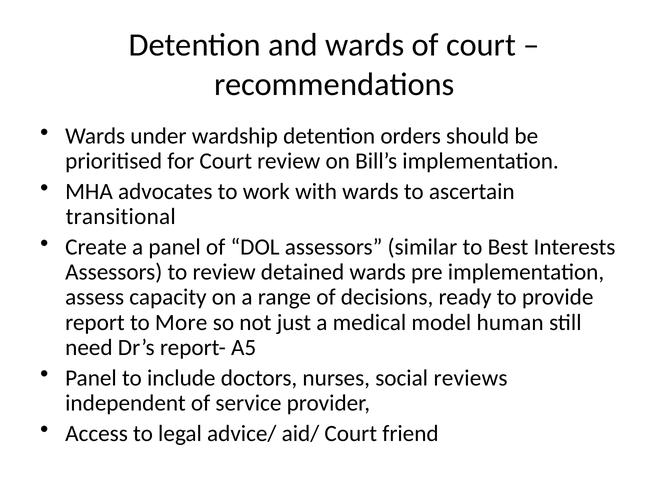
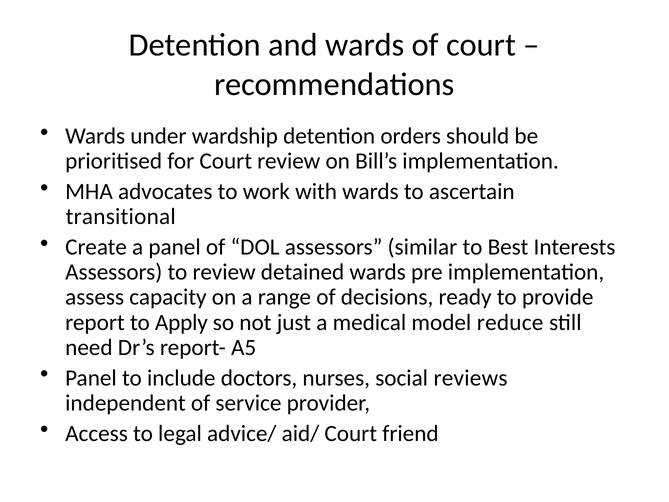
More: More -> Apply
human: human -> reduce
